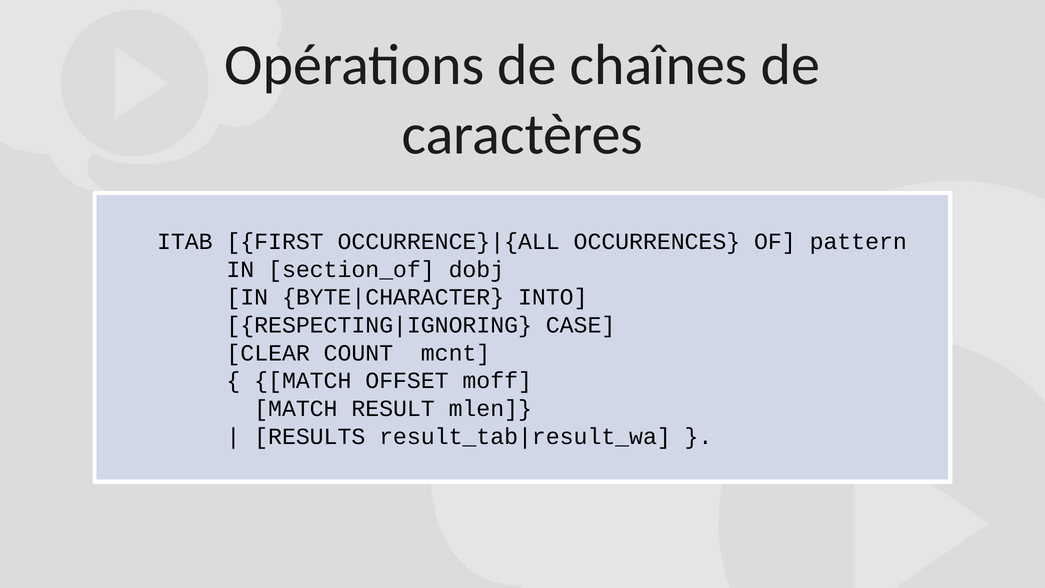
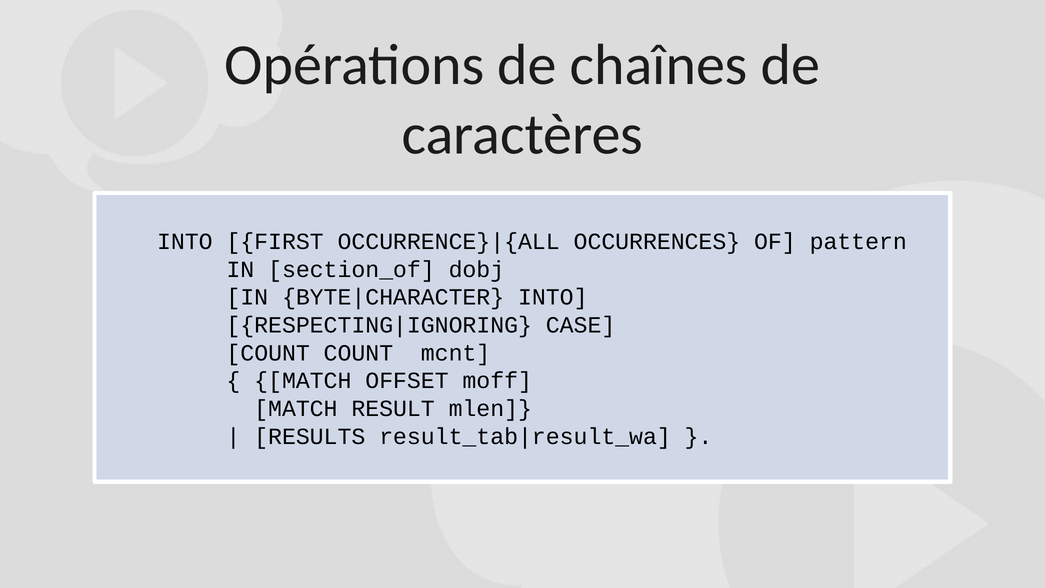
ITAB at (185, 241): ITAB -> INTO
CLEAR at (268, 353): CLEAR -> COUNT
